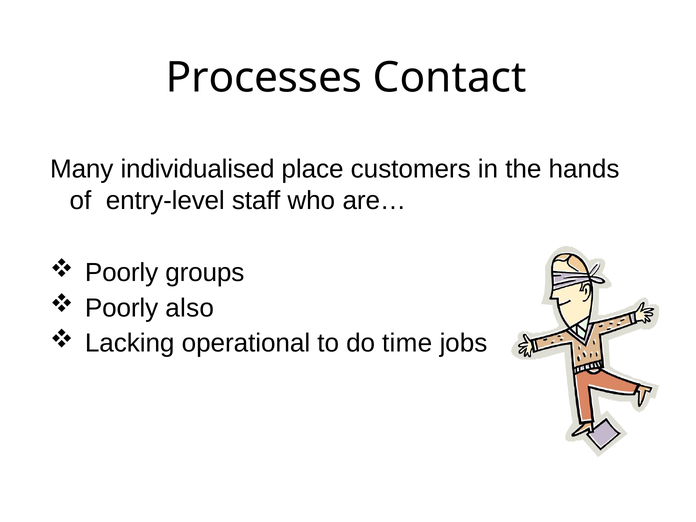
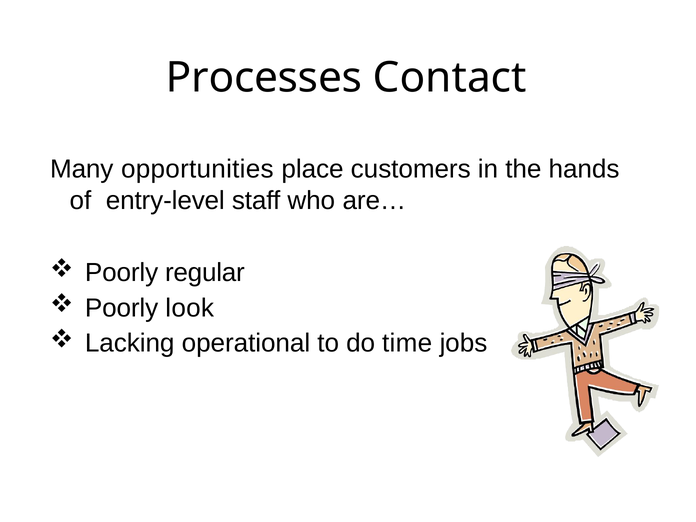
individualised: individualised -> opportunities
groups: groups -> regular
also: also -> look
